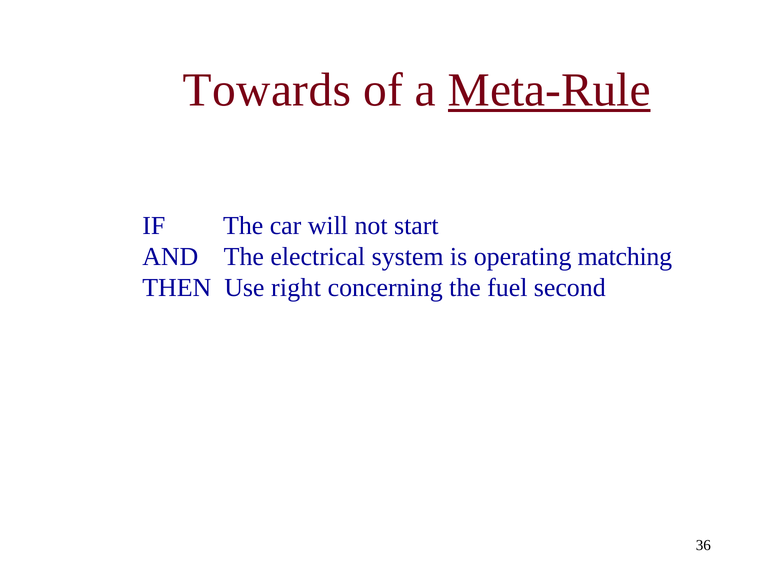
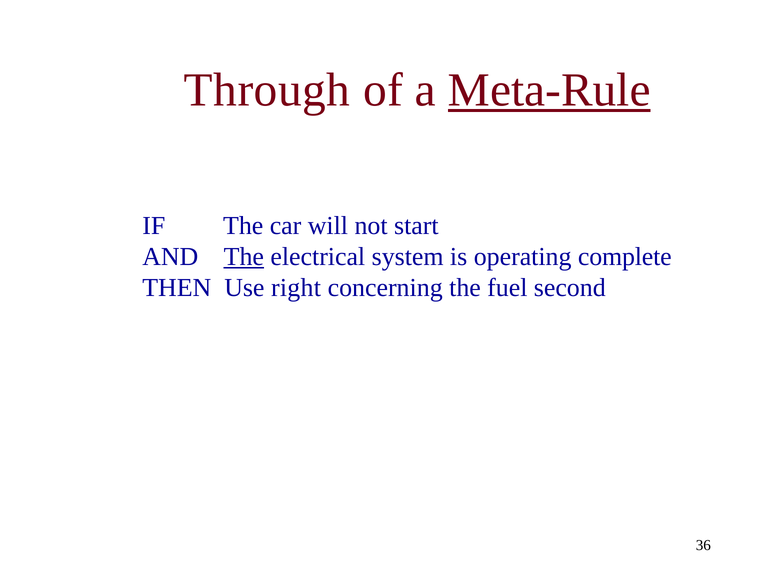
Towards: Towards -> Through
The at (244, 256) underline: none -> present
matching: matching -> complete
